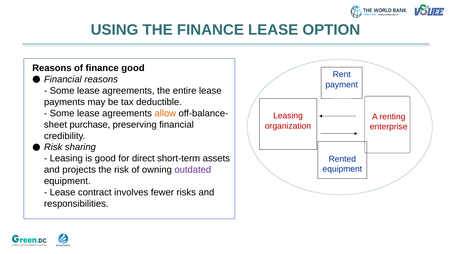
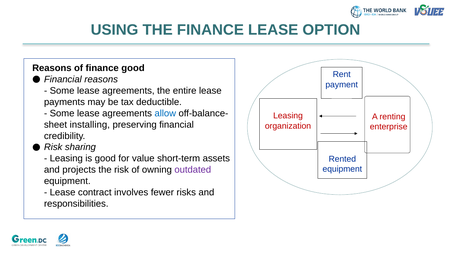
allow colour: orange -> blue
purchase: purchase -> installing
direct: direct -> value
